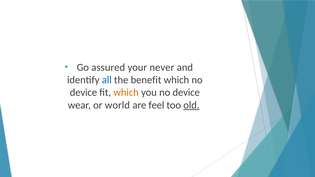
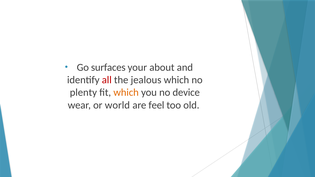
assured: assured -> surfaces
never: never -> about
all colour: blue -> red
benefit: benefit -> jealous
device at (83, 93): device -> plenty
old underline: present -> none
